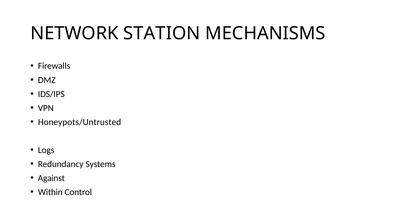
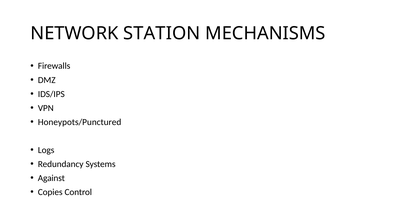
Honeypots/Untrusted: Honeypots/Untrusted -> Honeypots/Punctured
Within: Within -> Copies
